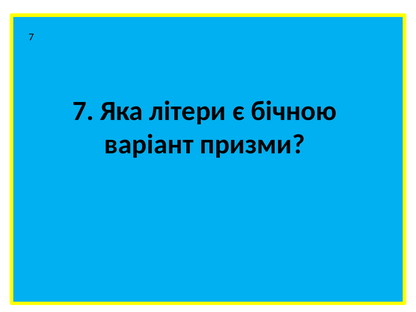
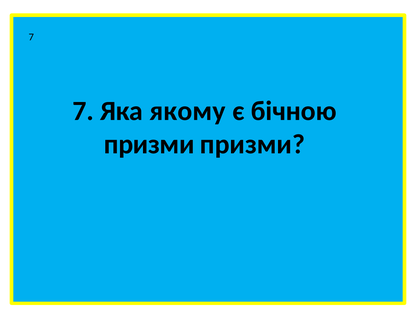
літери: літери -> якому
варіант at (149, 144): варіант -> призми
